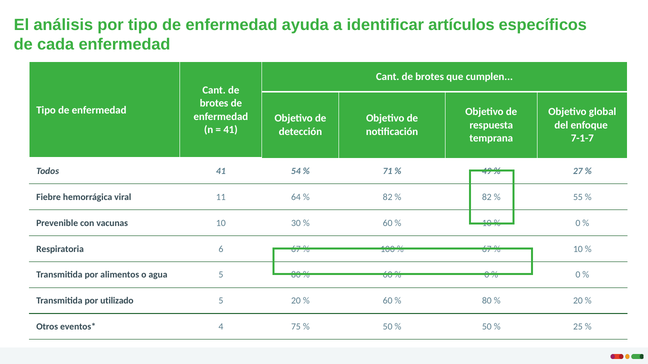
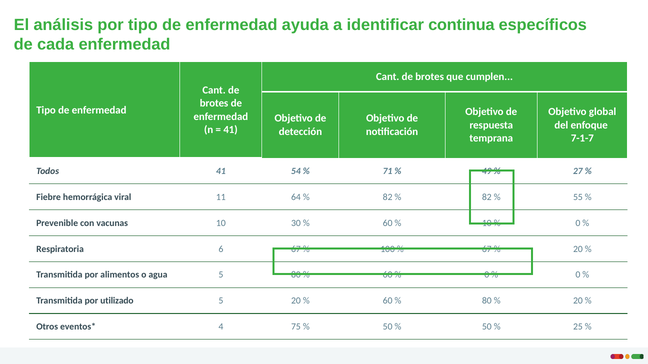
artículos: artículos -> continua
10 at (578, 249): 10 -> 20
